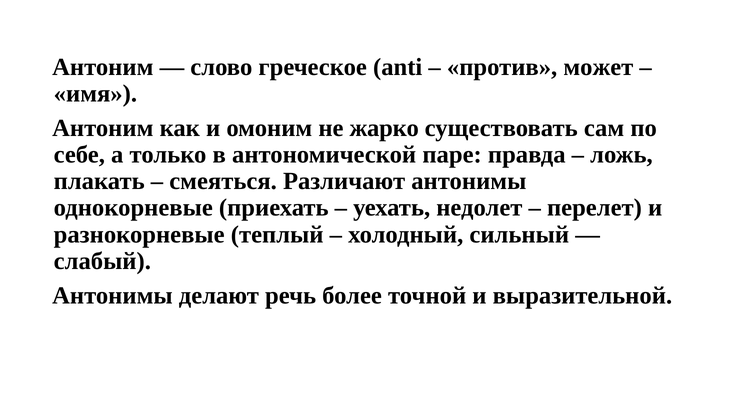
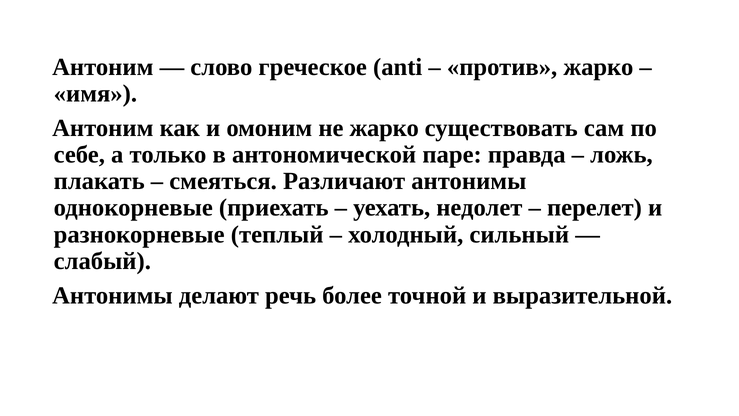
против может: может -> жарко
